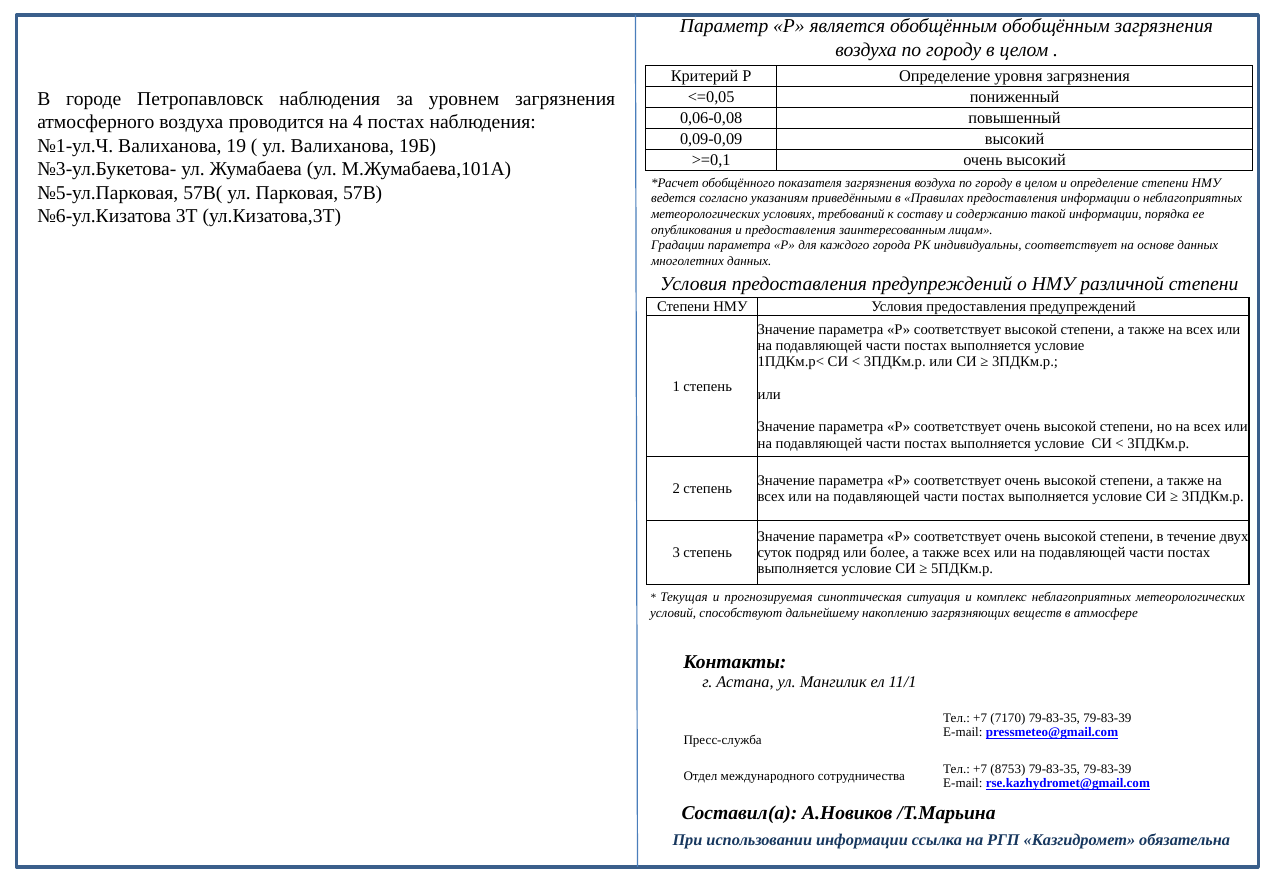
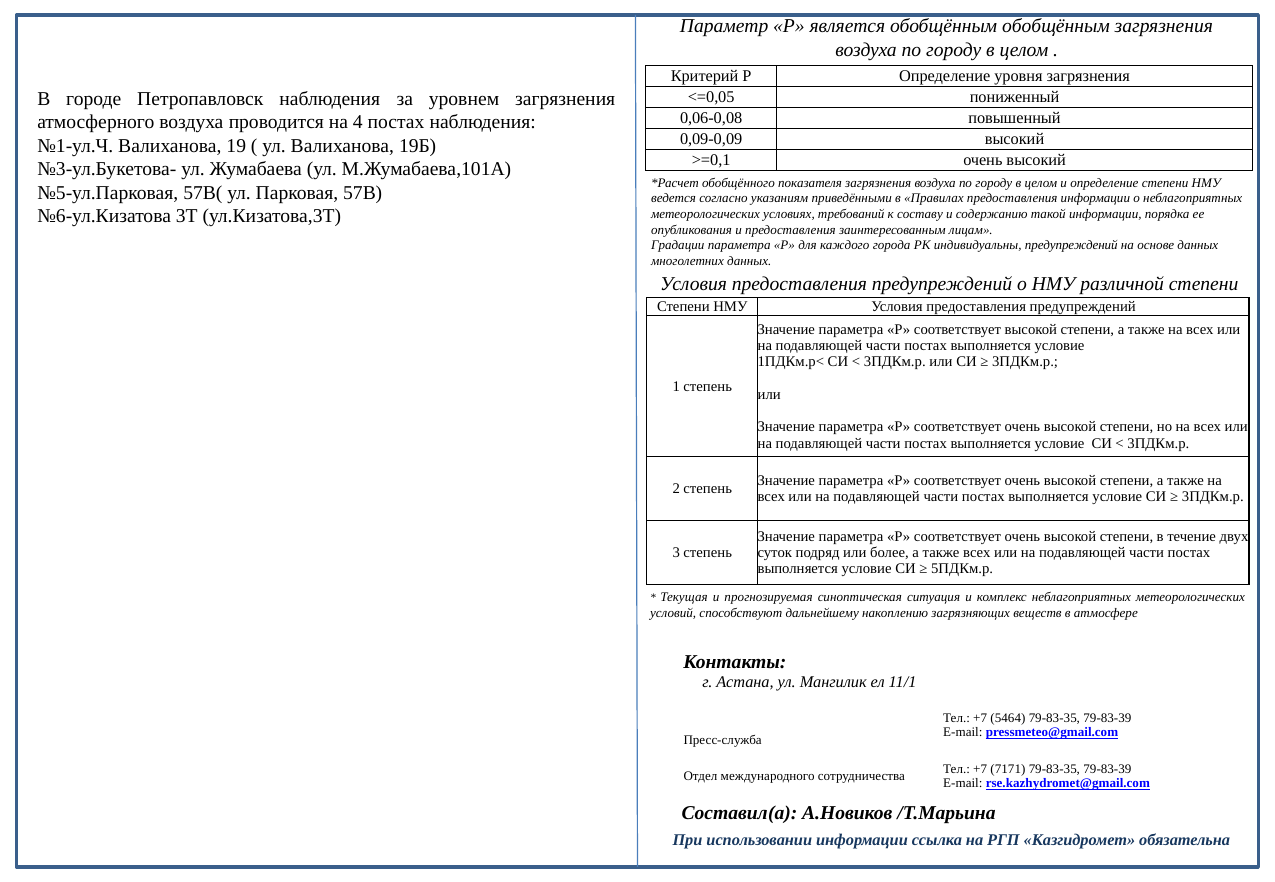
индивидуальны соответствует: соответствует -> предупреждений
7170: 7170 -> 5464
8753: 8753 -> 7171
